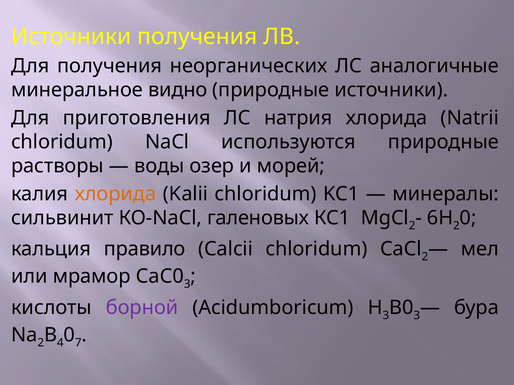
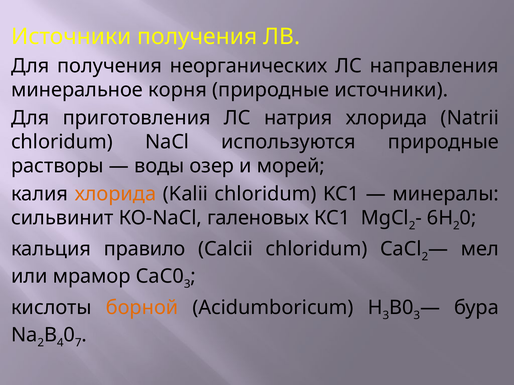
аналогичные: аналогичные -> направления
видно: видно -> корня
борной colour: purple -> orange
